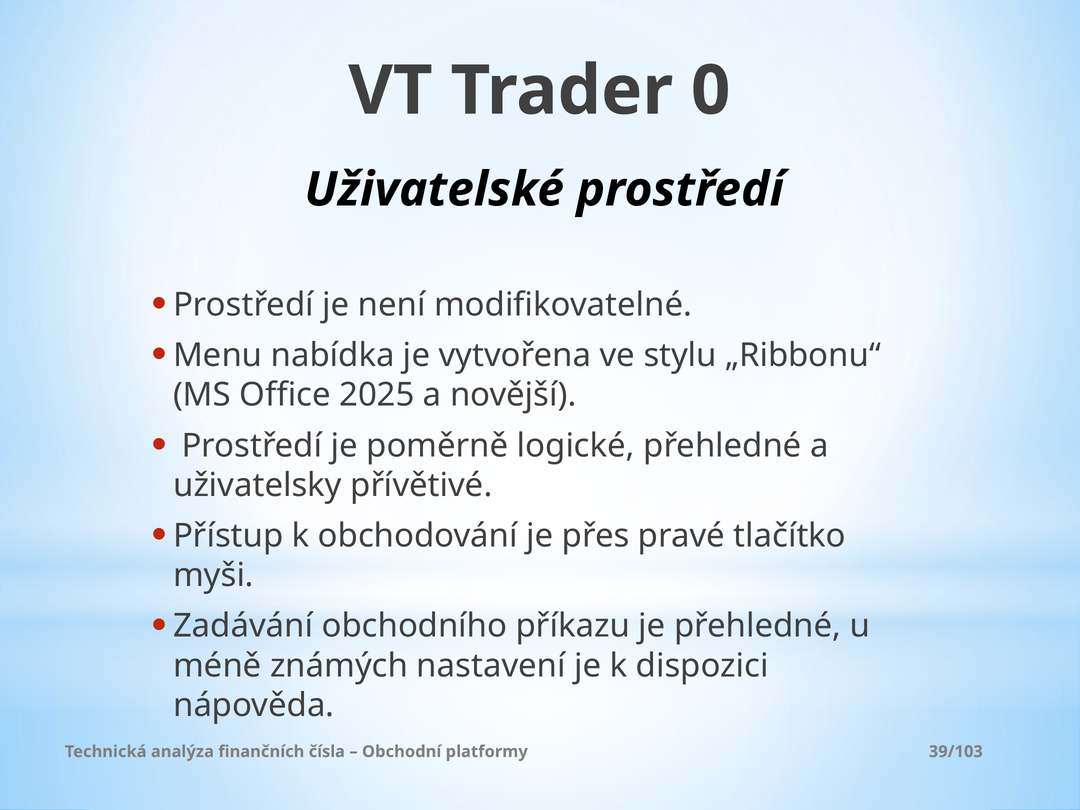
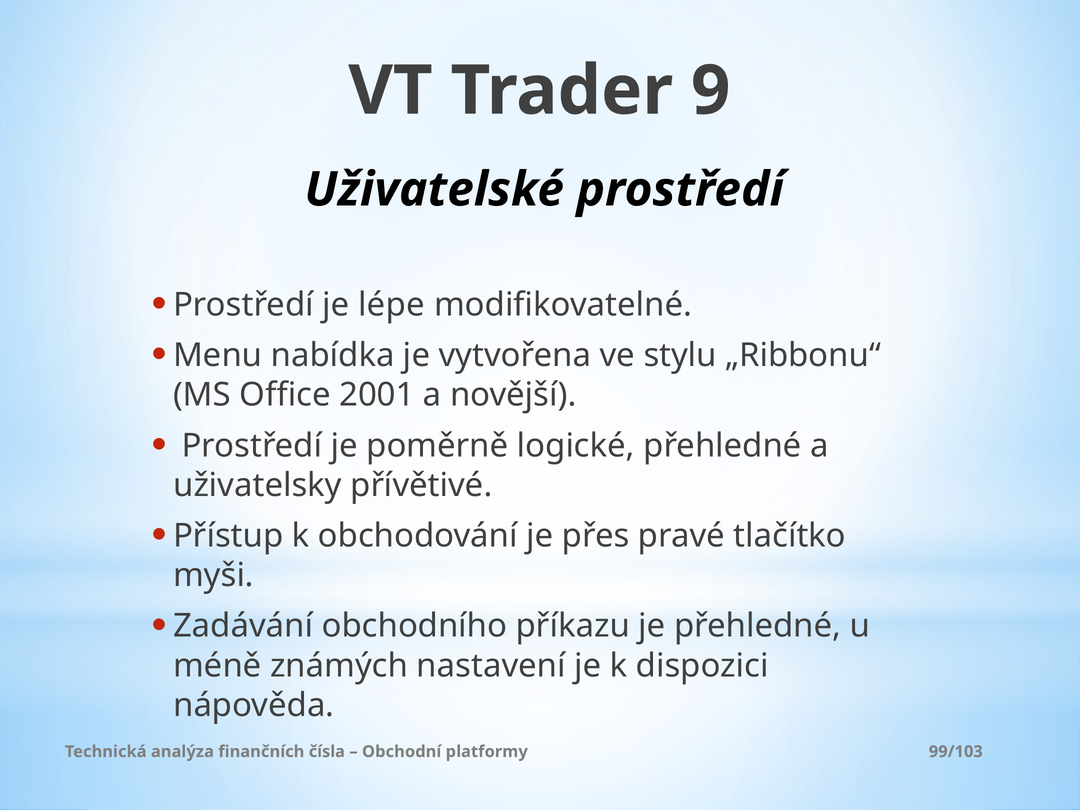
0: 0 -> 9
není: není -> lépe
2025: 2025 -> 2001
39/103: 39/103 -> 99/103
